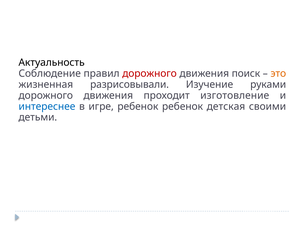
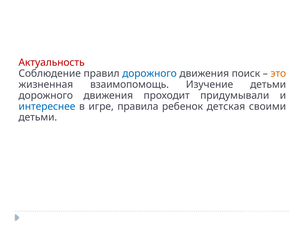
Актуальность colour: black -> red
дорожного at (150, 74) colour: red -> blue
разрисовывали: разрисовывали -> взаимопомощь
Изучение руками: руками -> детьми
изготовление: изготовление -> придумывали
игре ребенок: ребенок -> правила
